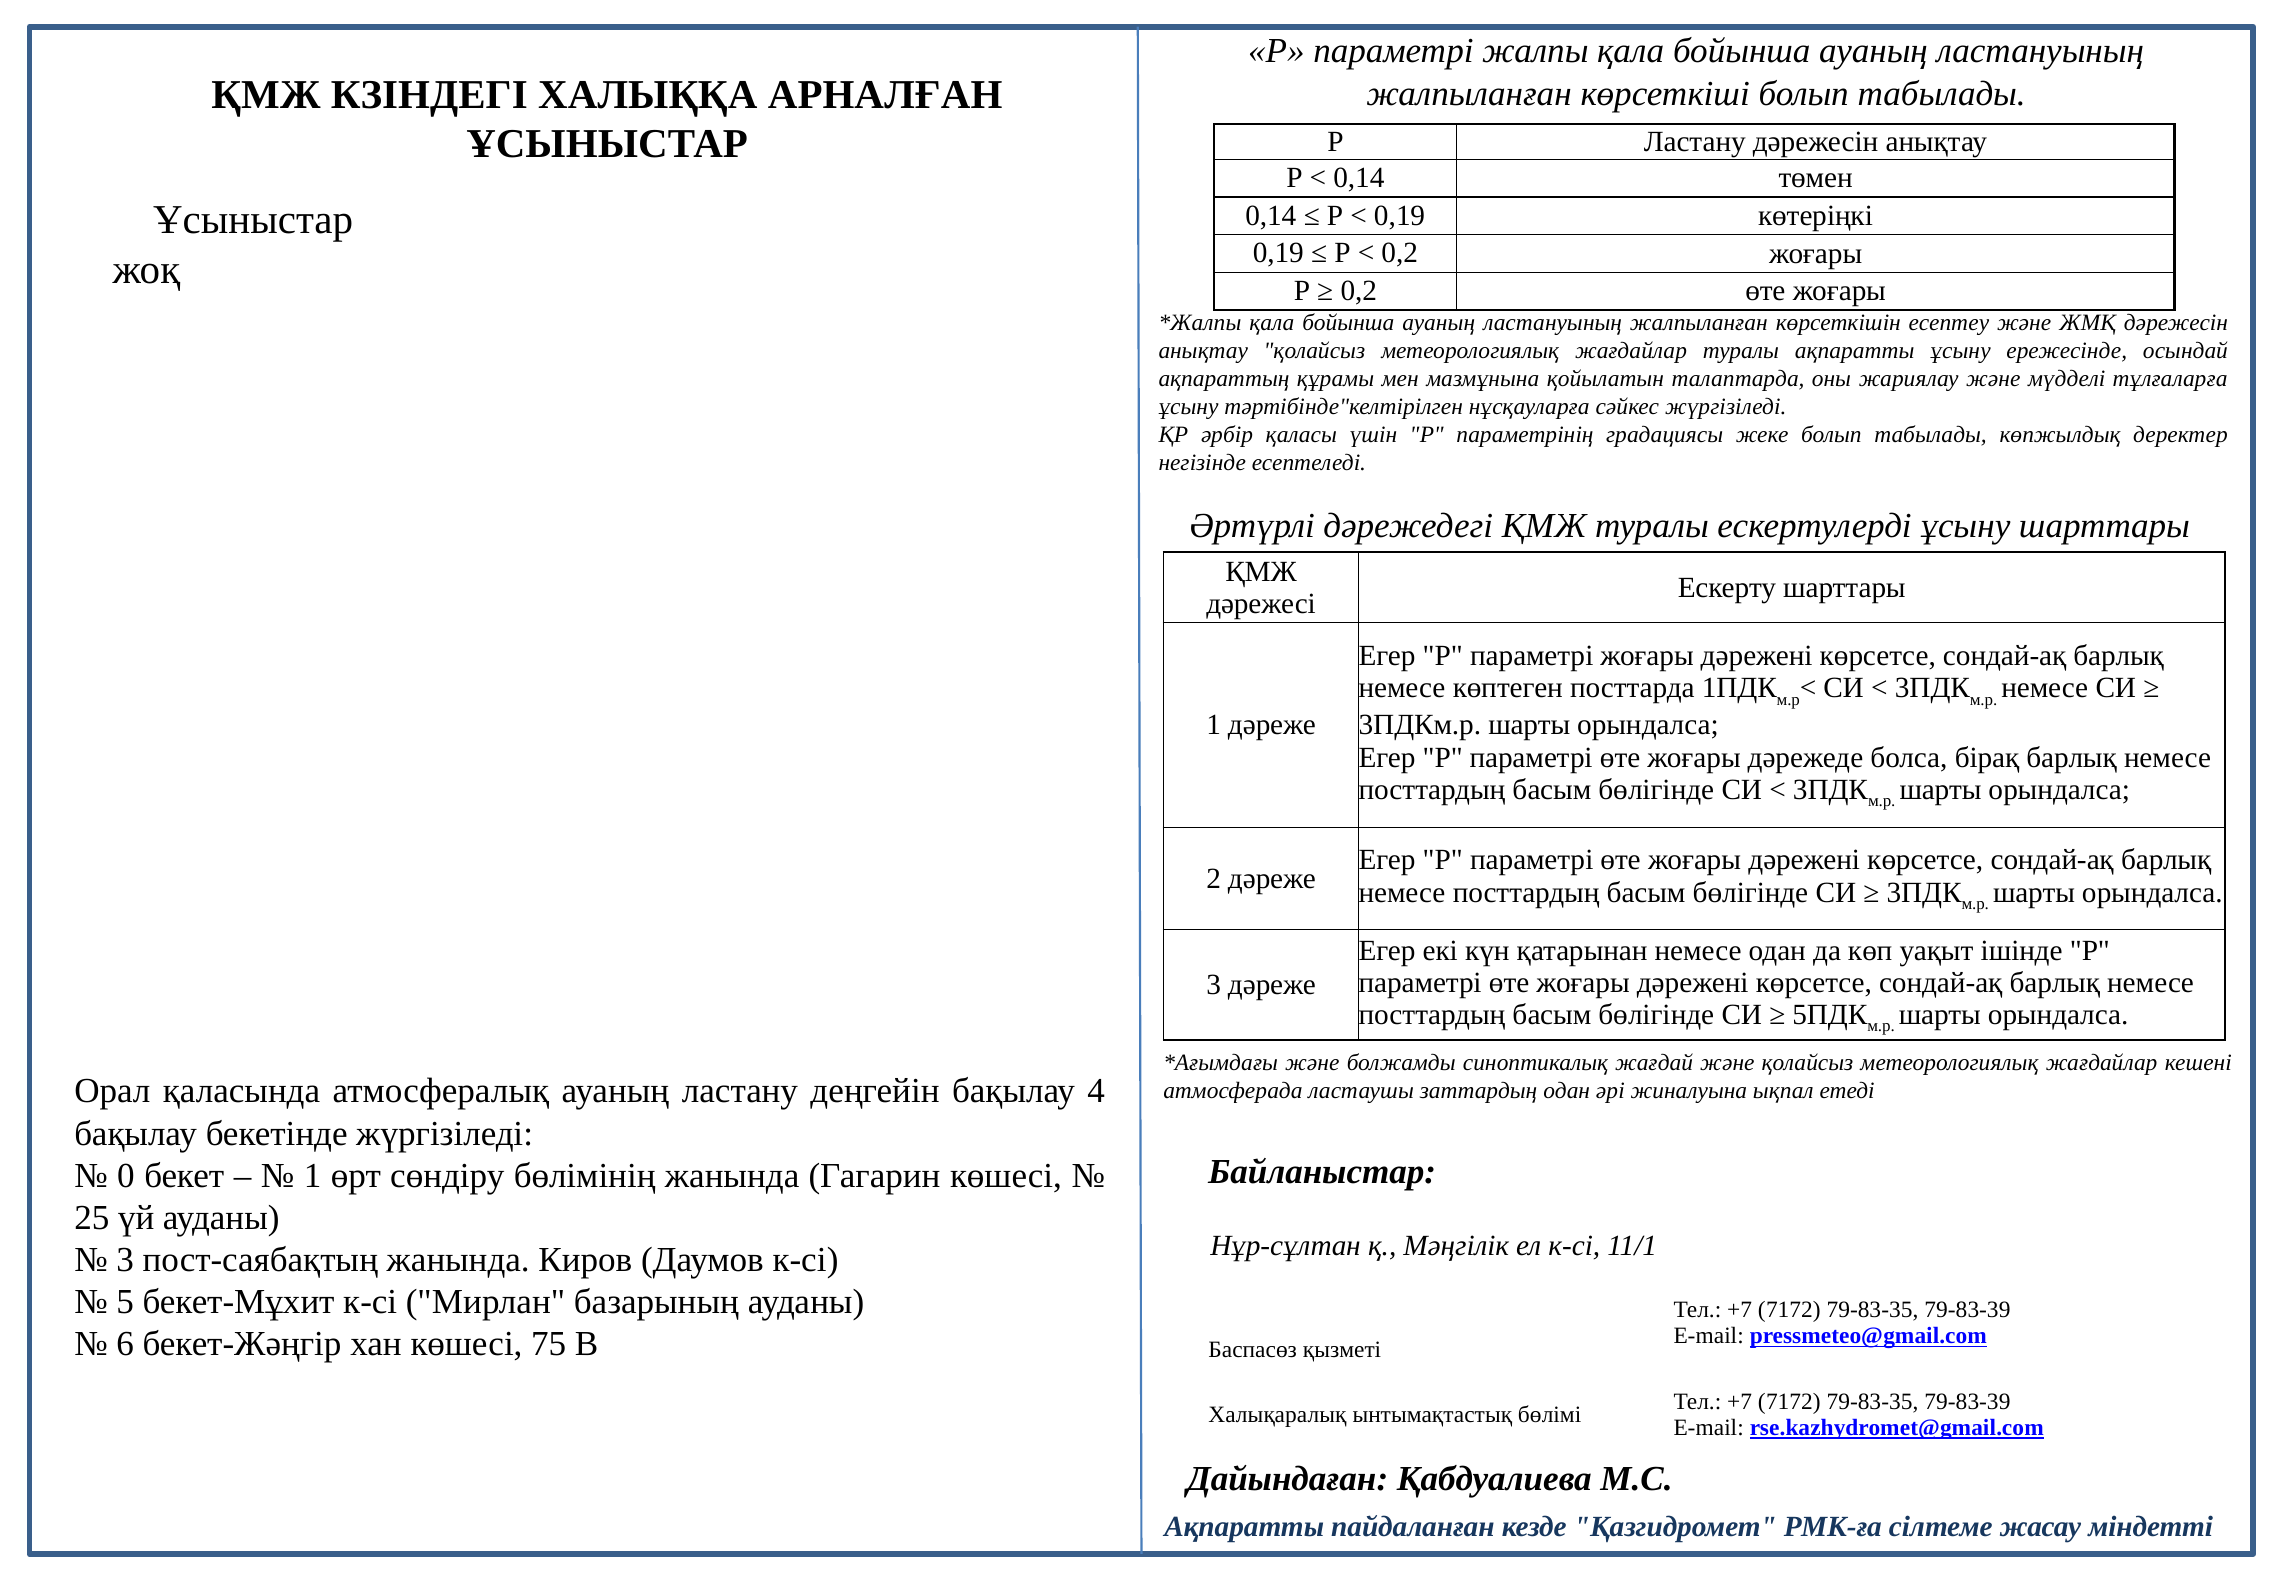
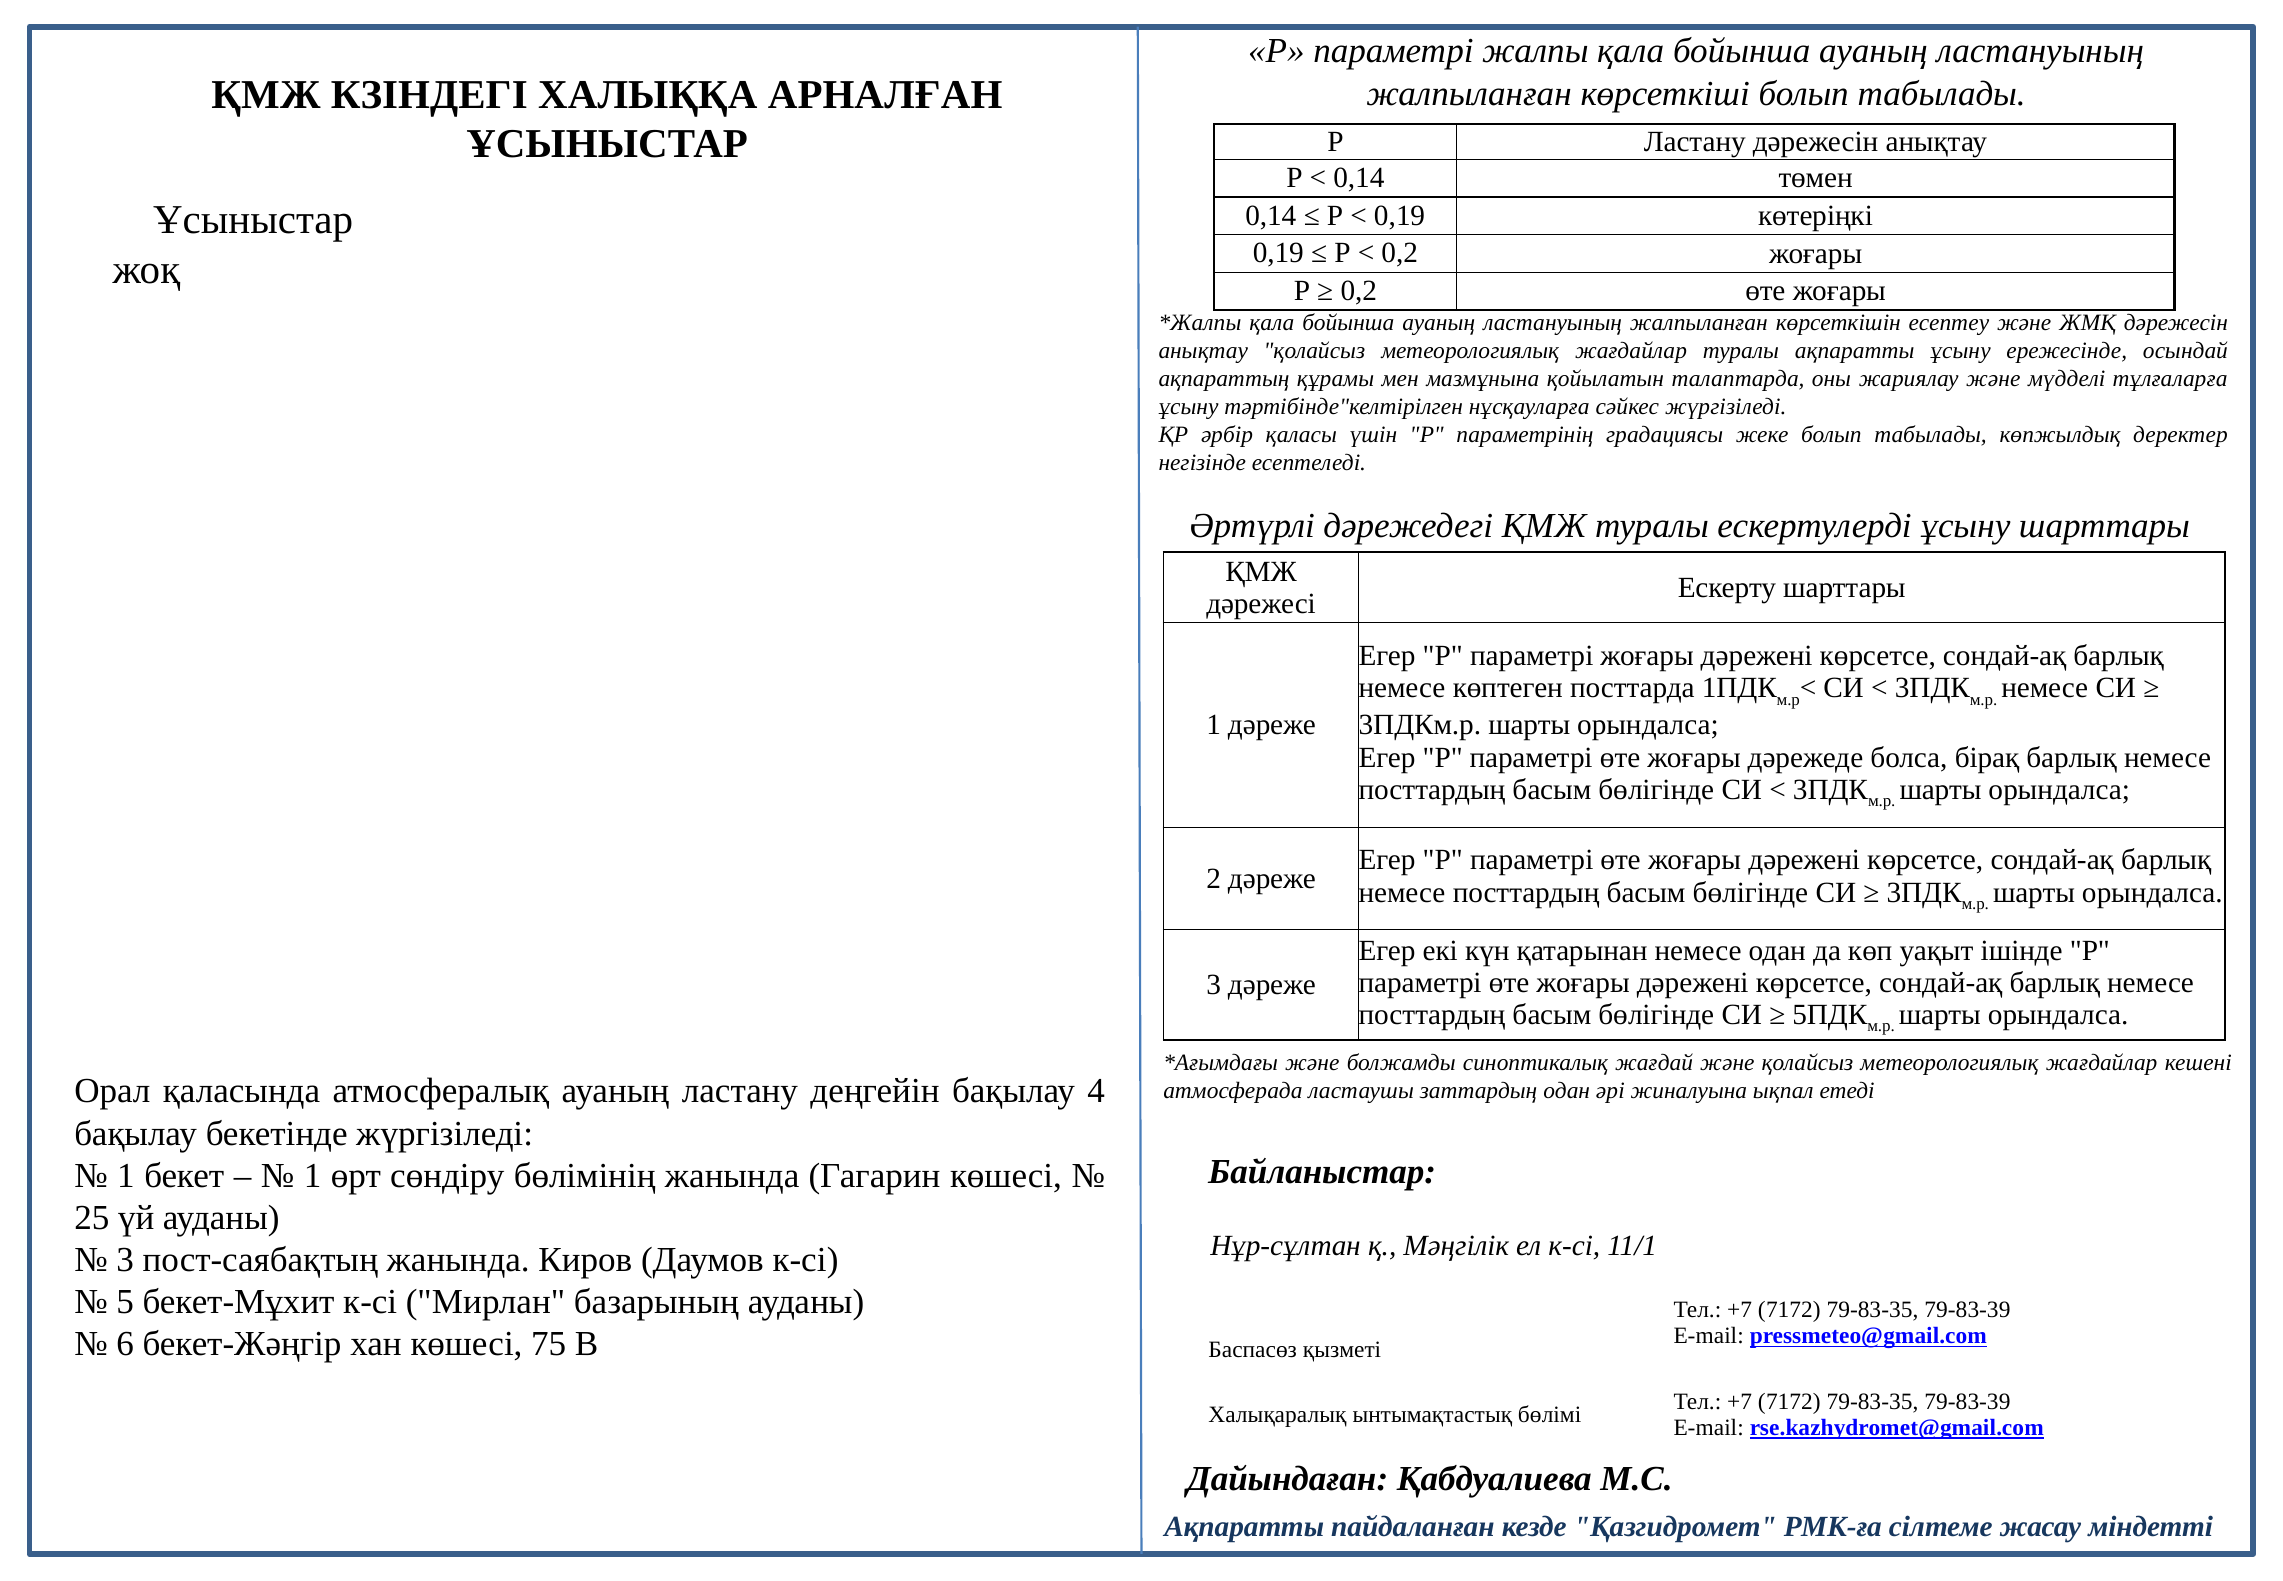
0 at (126, 1175): 0 -> 1
